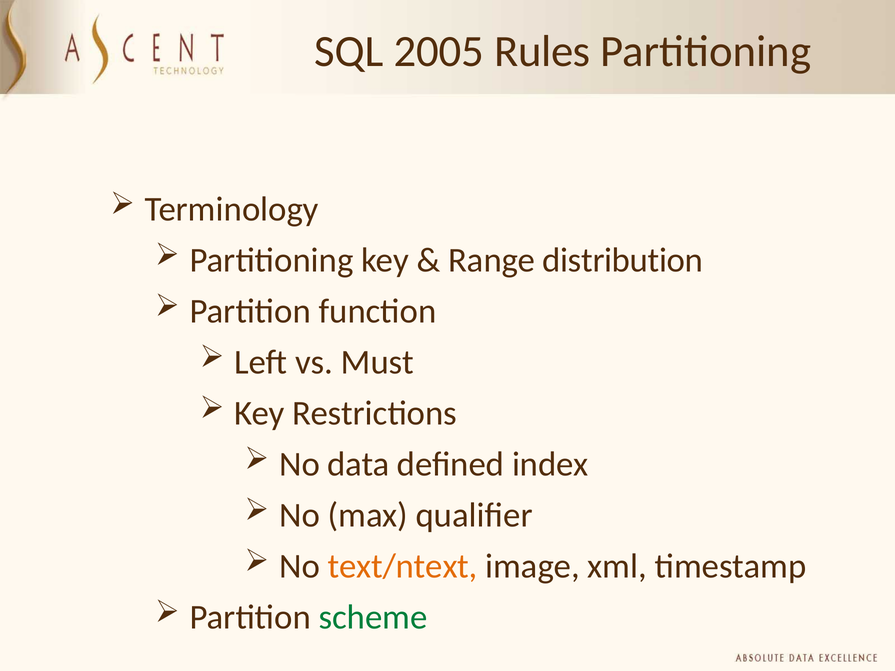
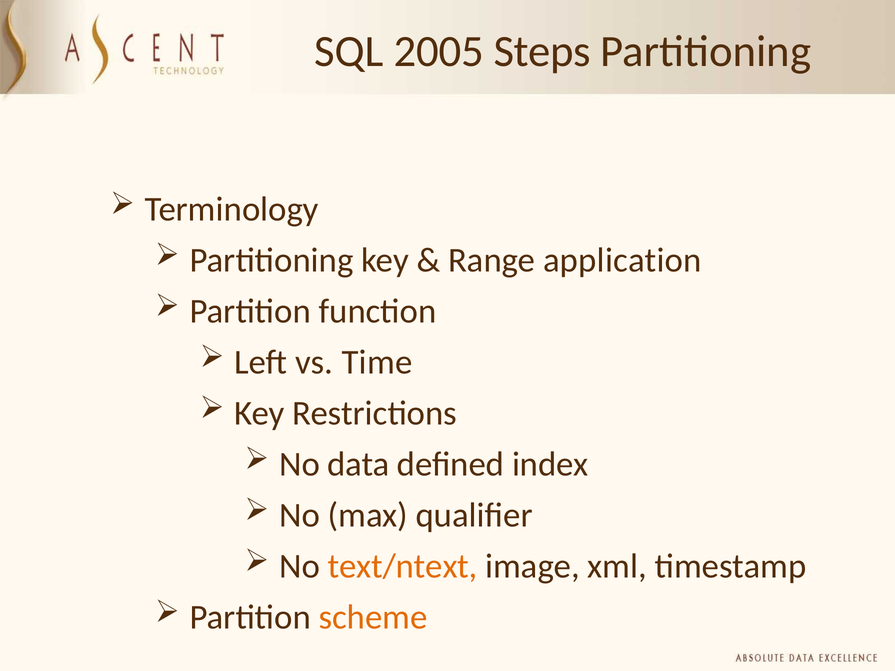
Rules: Rules -> Steps
distribution: distribution -> application
Must: Must -> Time
scheme colour: green -> orange
